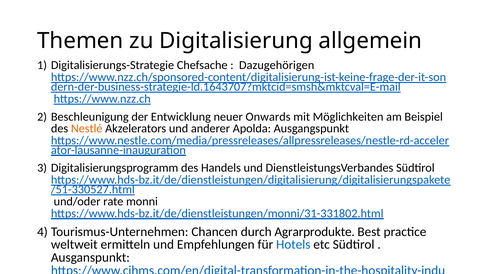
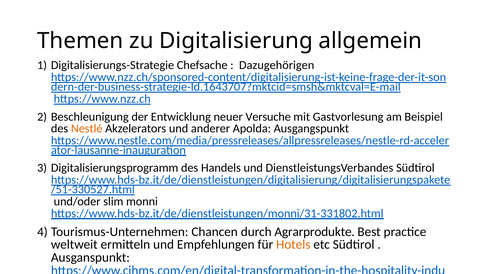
Onwards: Onwards -> Versuche
Möglichkeiten: Möglichkeiten -> Gastvorlesung
rate: rate -> slim
Hotels colour: blue -> orange
